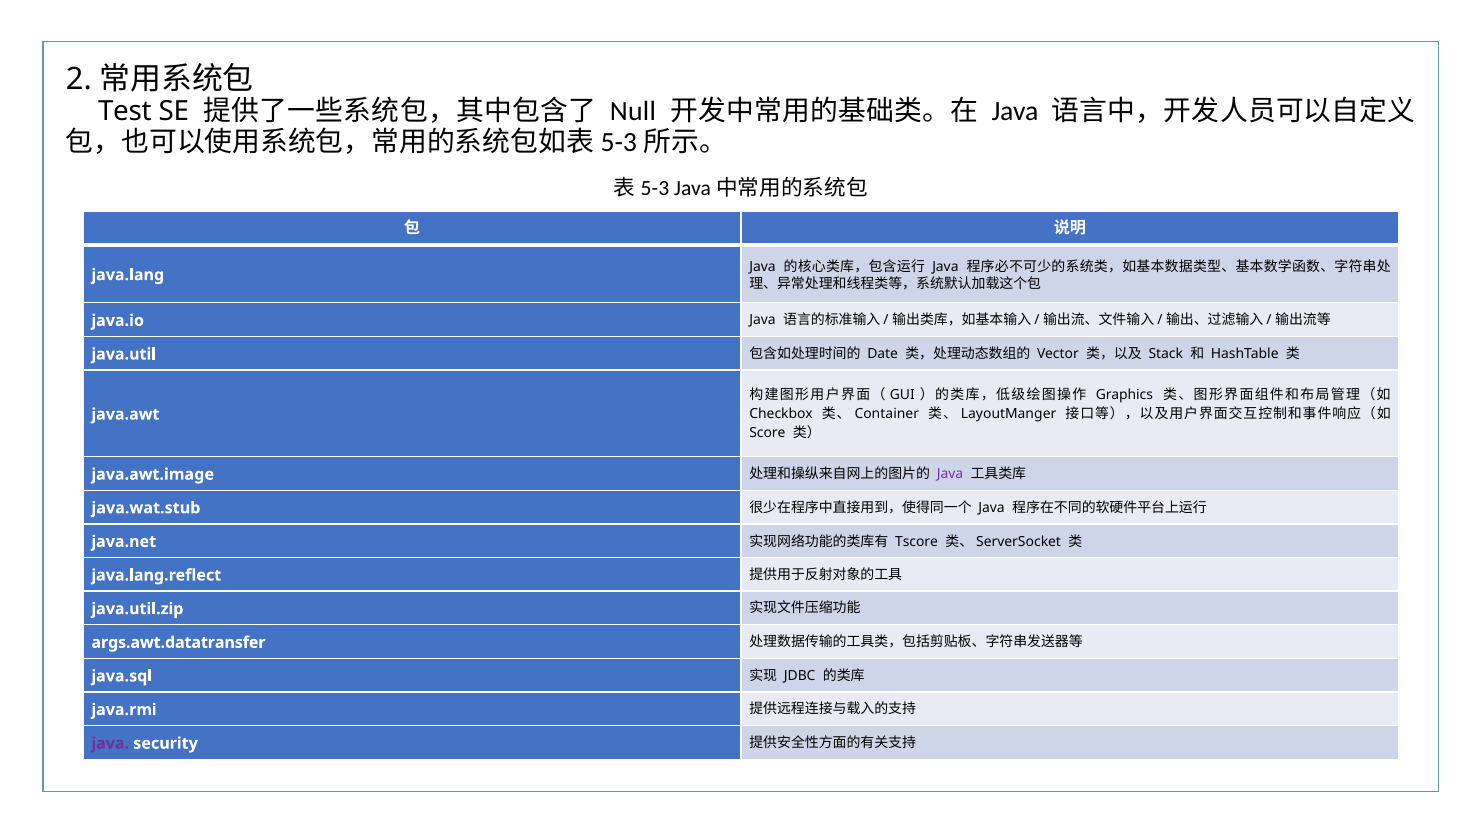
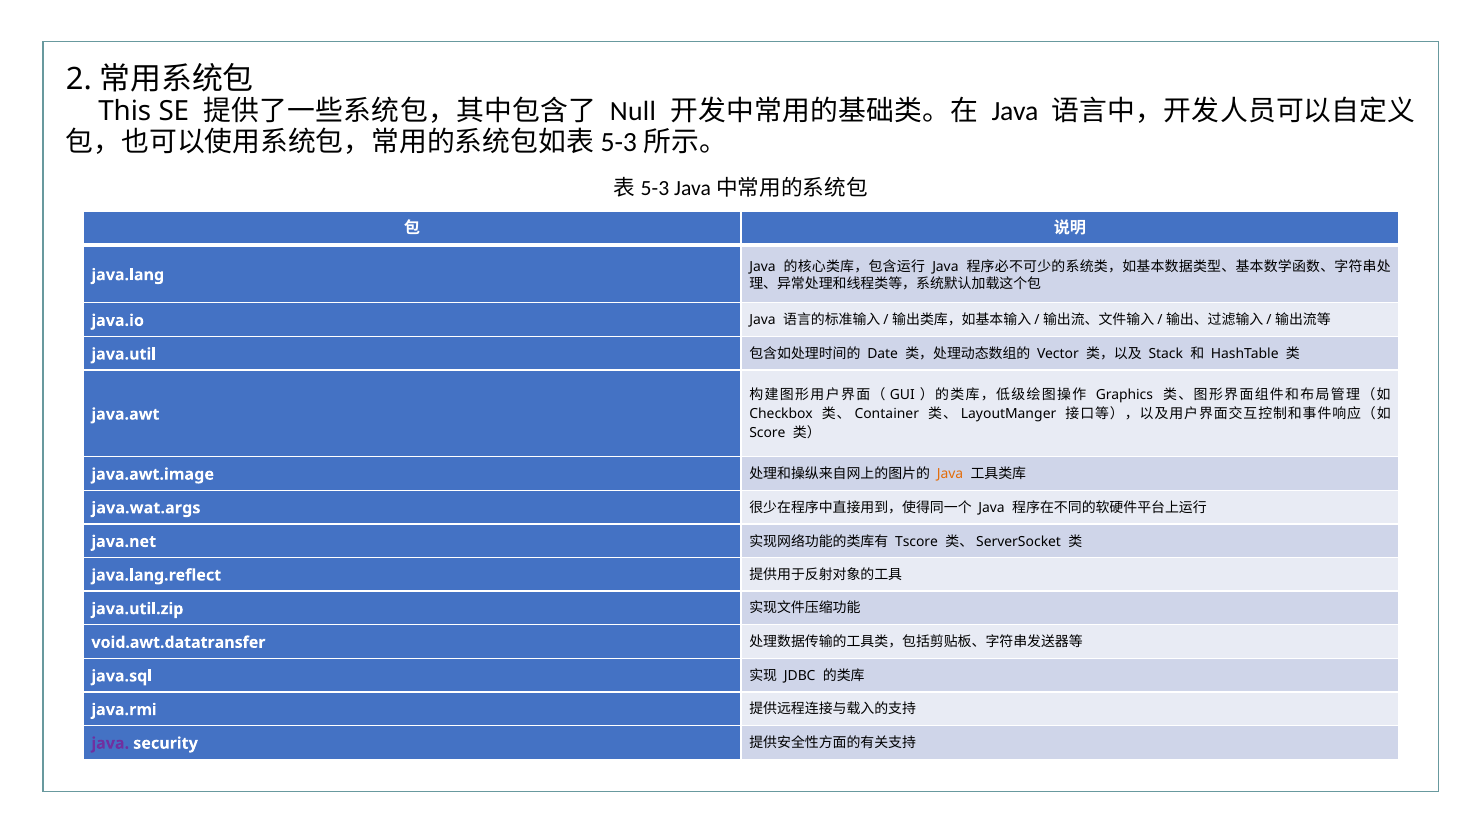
Test: Test -> This
Java at (950, 475) colour: purple -> orange
java.wat.stub: java.wat.stub -> java.wat.args
args.awt.datatransfer: args.awt.datatransfer -> void.awt.datatransfer
